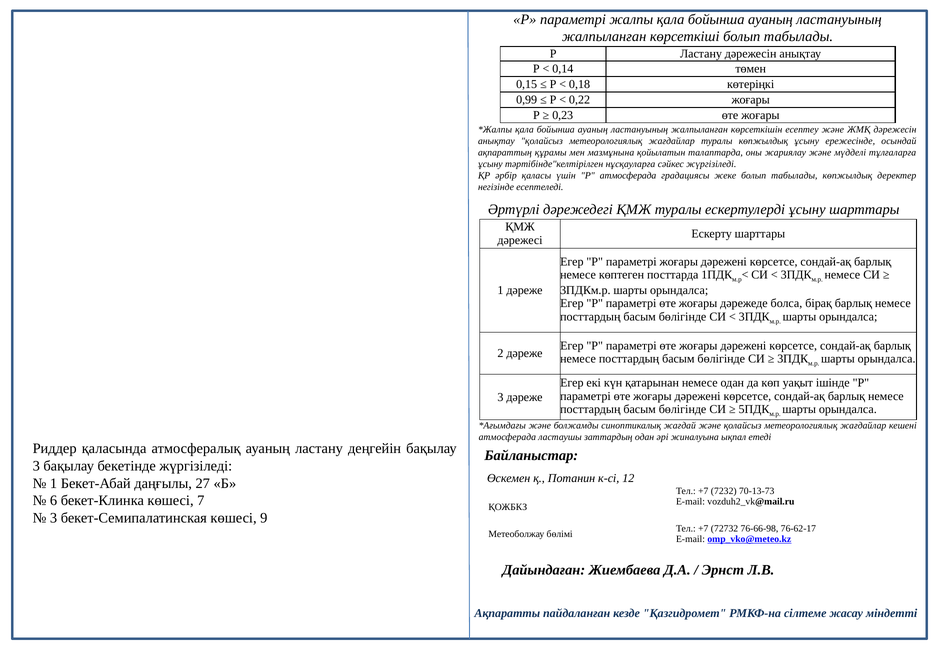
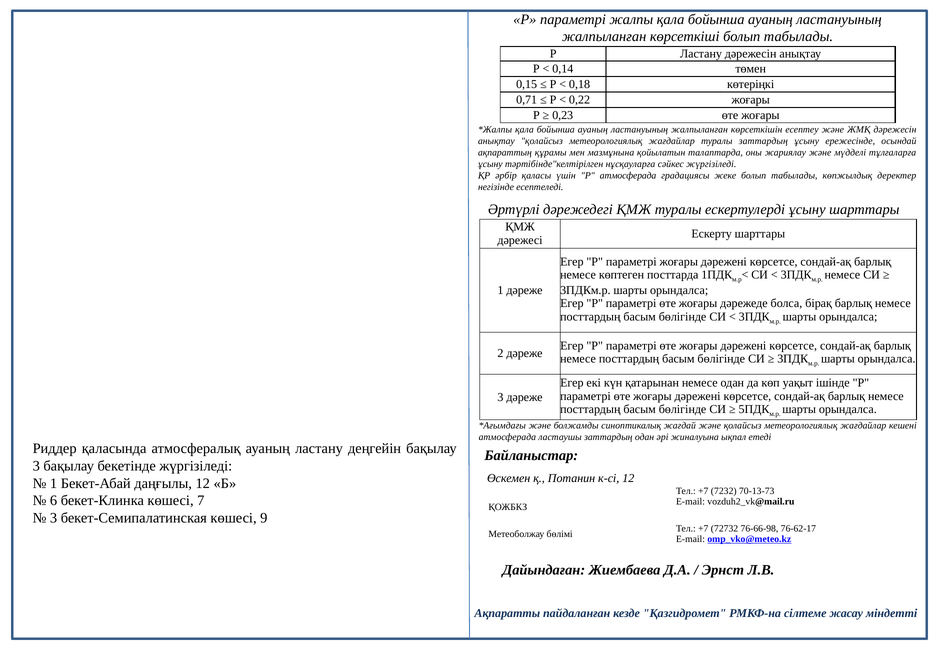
0,99: 0,99 -> 0,71
туралы көпжылдық: көпжылдық -> заттардың
даңғылы 27: 27 -> 12
